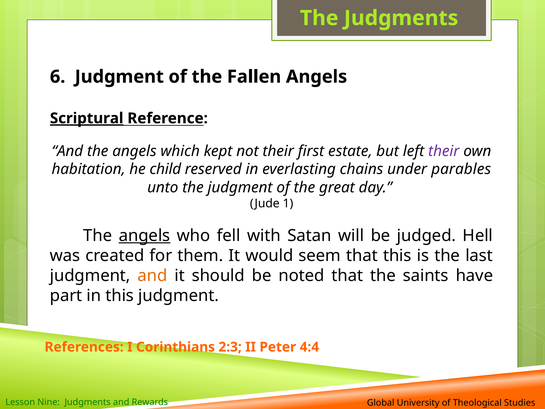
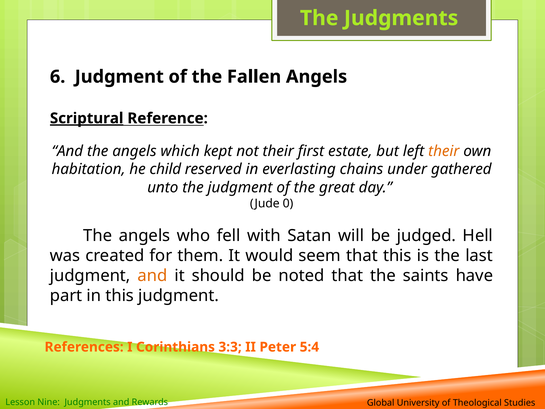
their at (444, 151) colour: purple -> orange
parables: parables -> gathered
1: 1 -> 0
angels at (145, 236) underline: present -> none
2:3: 2:3 -> 3:3
4:4: 4:4 -> 5:4
